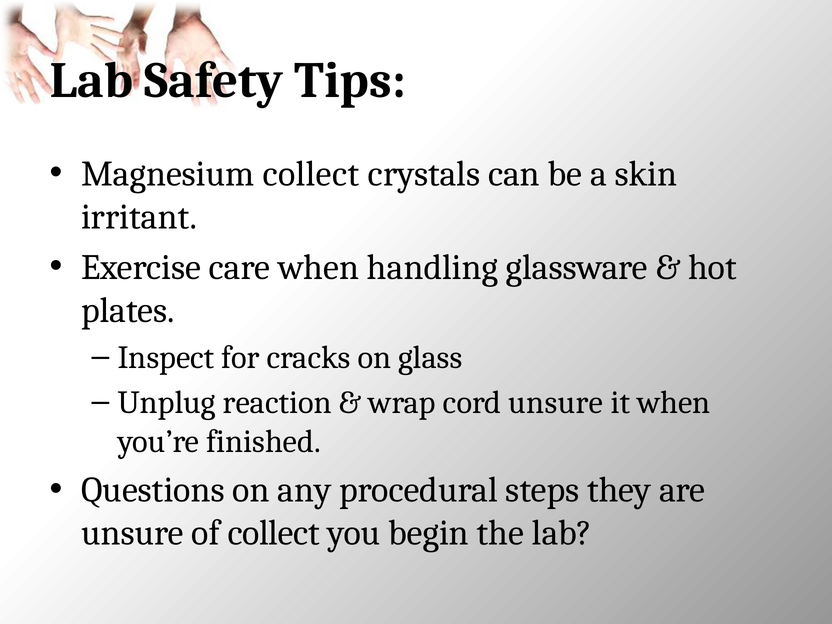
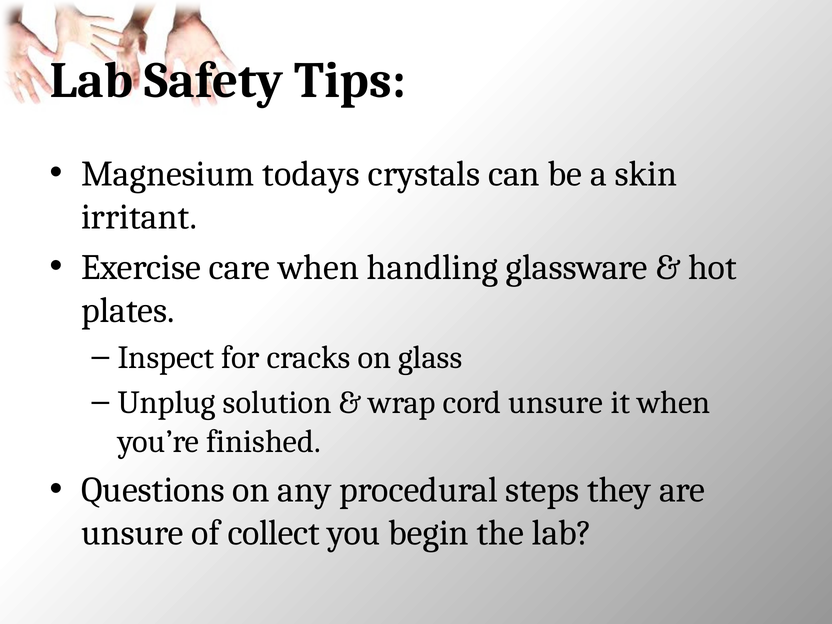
Magnesium collect: collect -> todays
reaction: reaction -> solution
